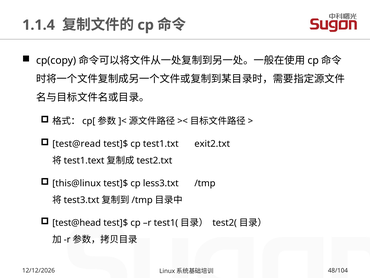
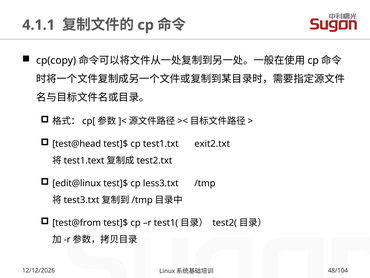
1.1.4: 1.1.4 -> 4.1.1
test@read: test@read -> test@head
this@linux: this@linux -> edit@linux
test@head: test@head -> test@from
